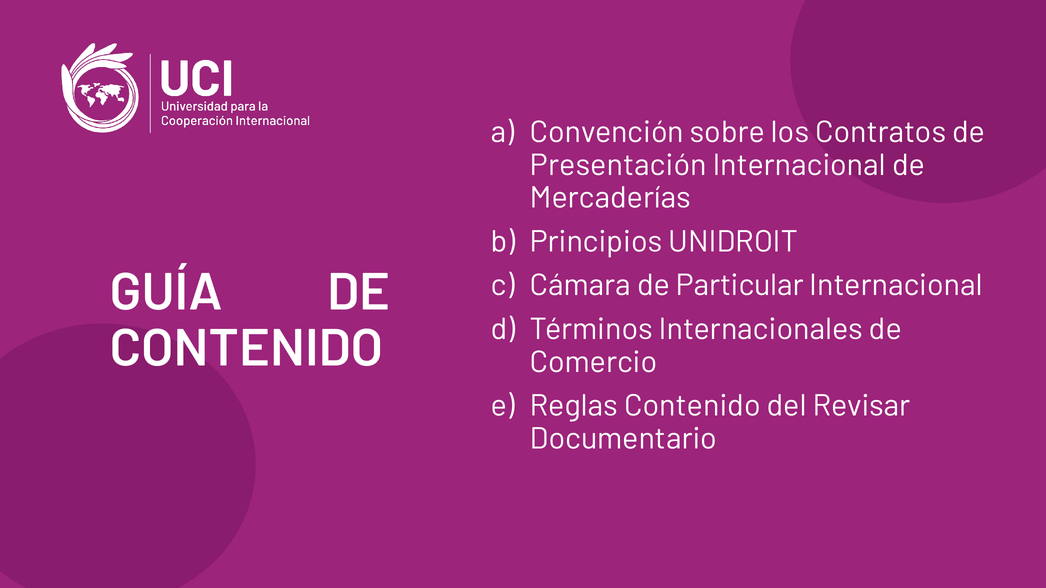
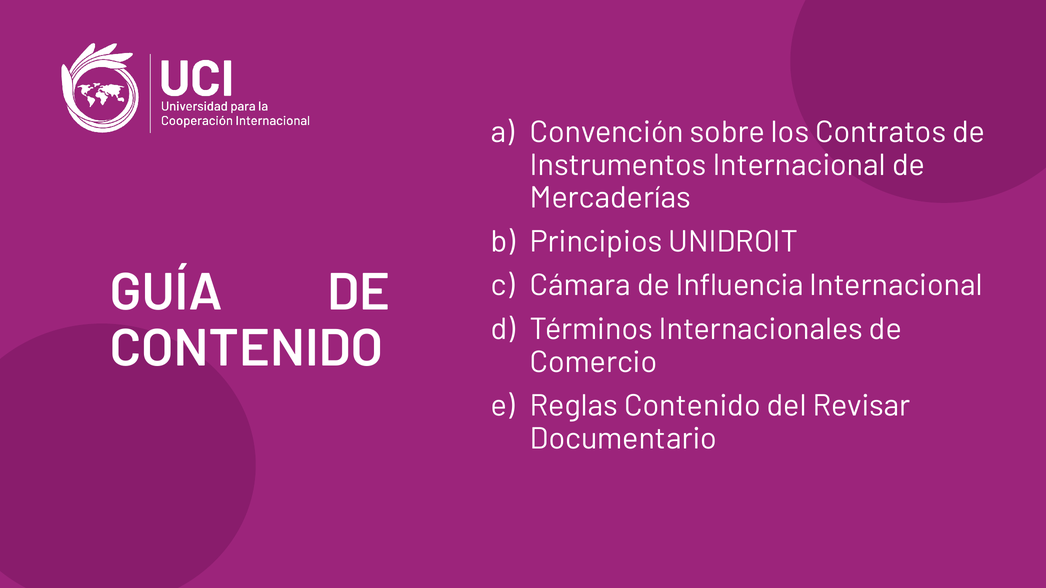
Presentación: Presentación -> Instrumentos
Particular: Particular -> Influencia
